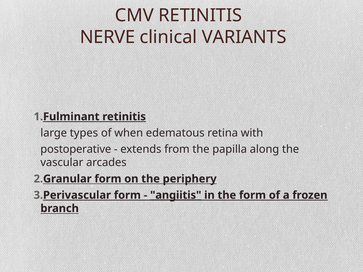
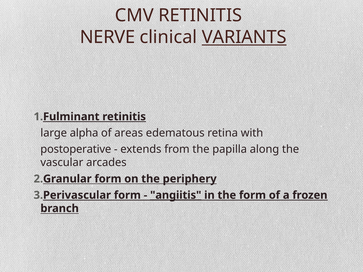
VARIANTS underline: none -> present
types: types -> alpha
when: when -> areas
